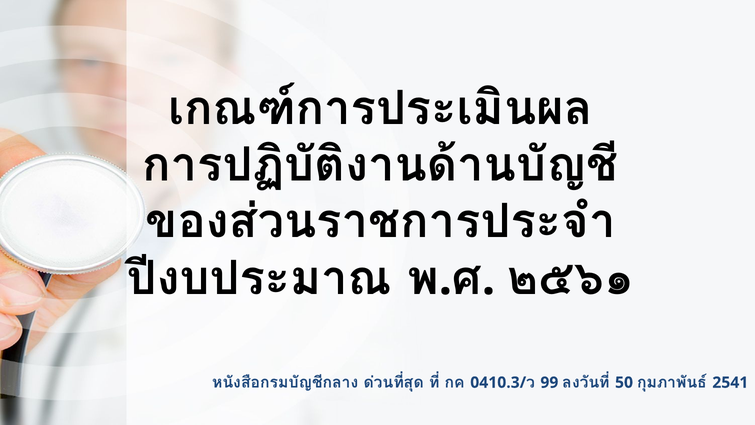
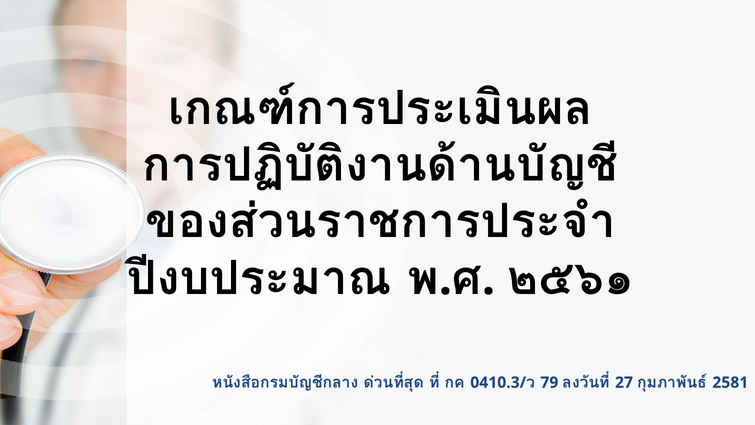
99: 99 -> 79
50: 50 -> 27
2541: 2541 -> 2581
